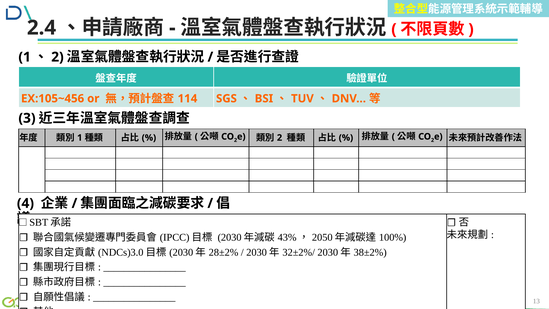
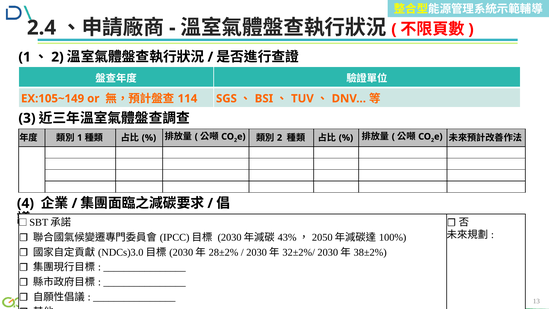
EX:105~456: EX:105~456 -> EX:105~149
